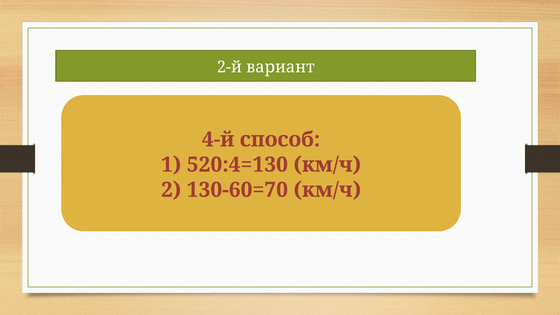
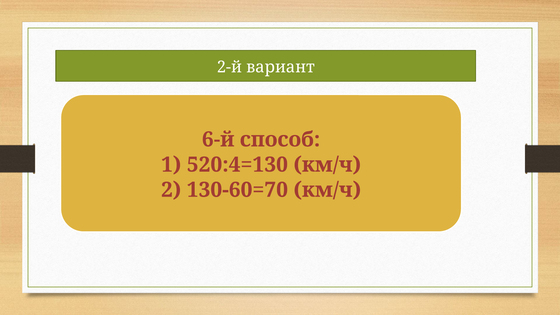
4-й: 4-й -> 6-й
